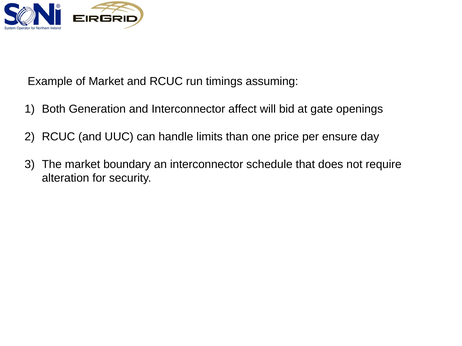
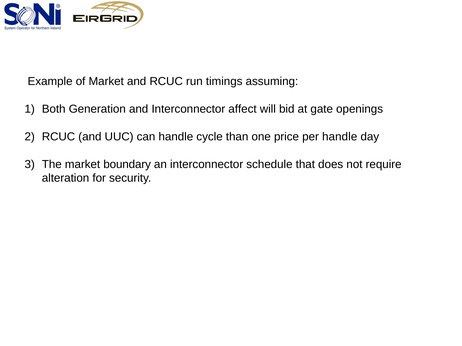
limits: limits -> cycle
per ensure: ensure -> handle
